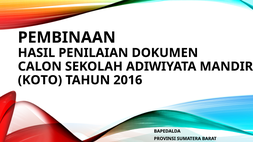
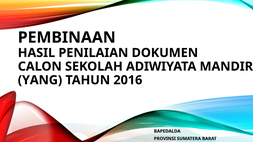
KOTO: KOTO -> YANG
